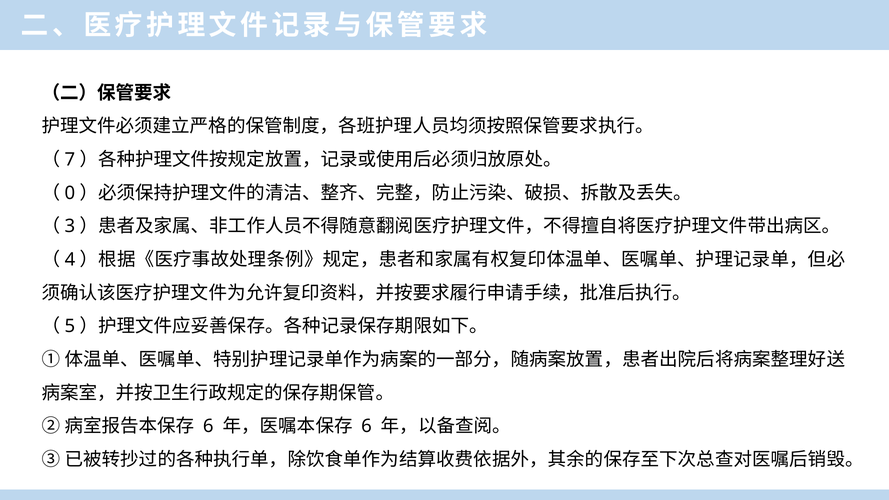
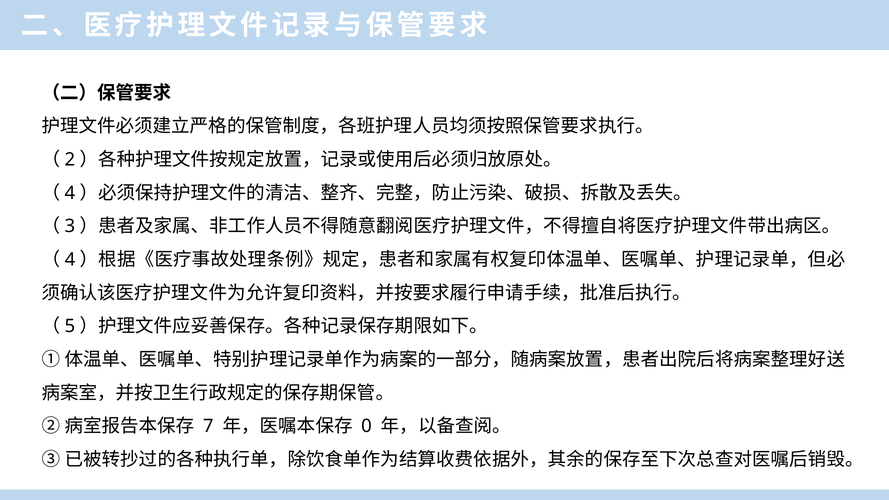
7: 7 -> 2
0 at (70, 193): 0 -> 4
6 at (208, 426): 6 -> 7
6 at (366, 426): 6 -> 0
